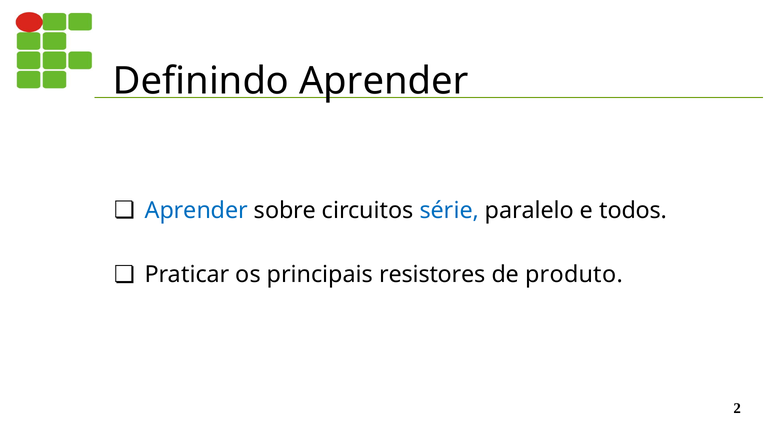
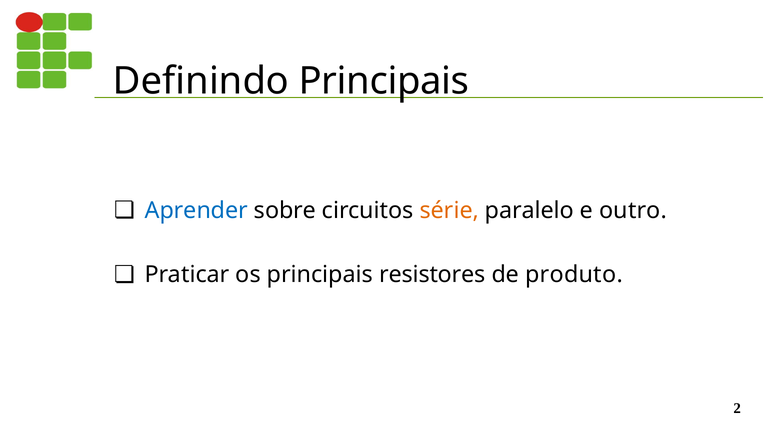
Definindo Aprender: Aprender -> Principais
série colour: blue -> orange
todos: todos -> outro
